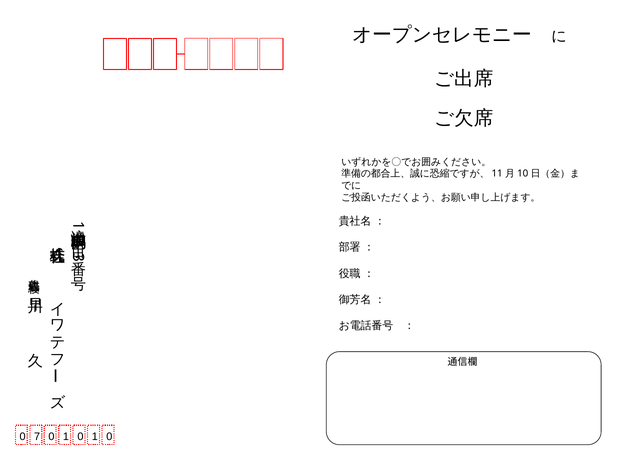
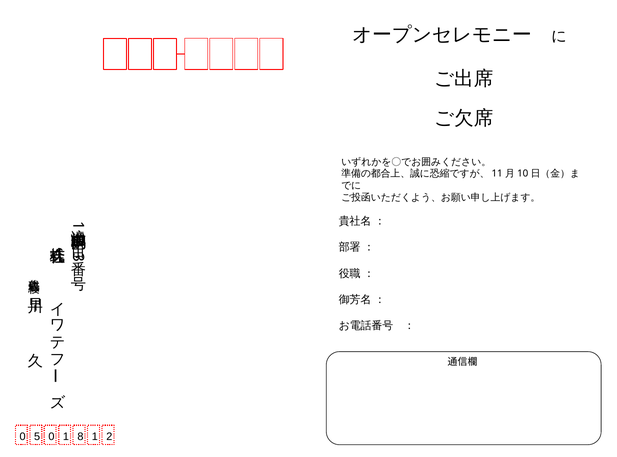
7: 7 -> 5
0 at (80, 436): 0 -> 8
0 at (109, 436): 0 -> 2
